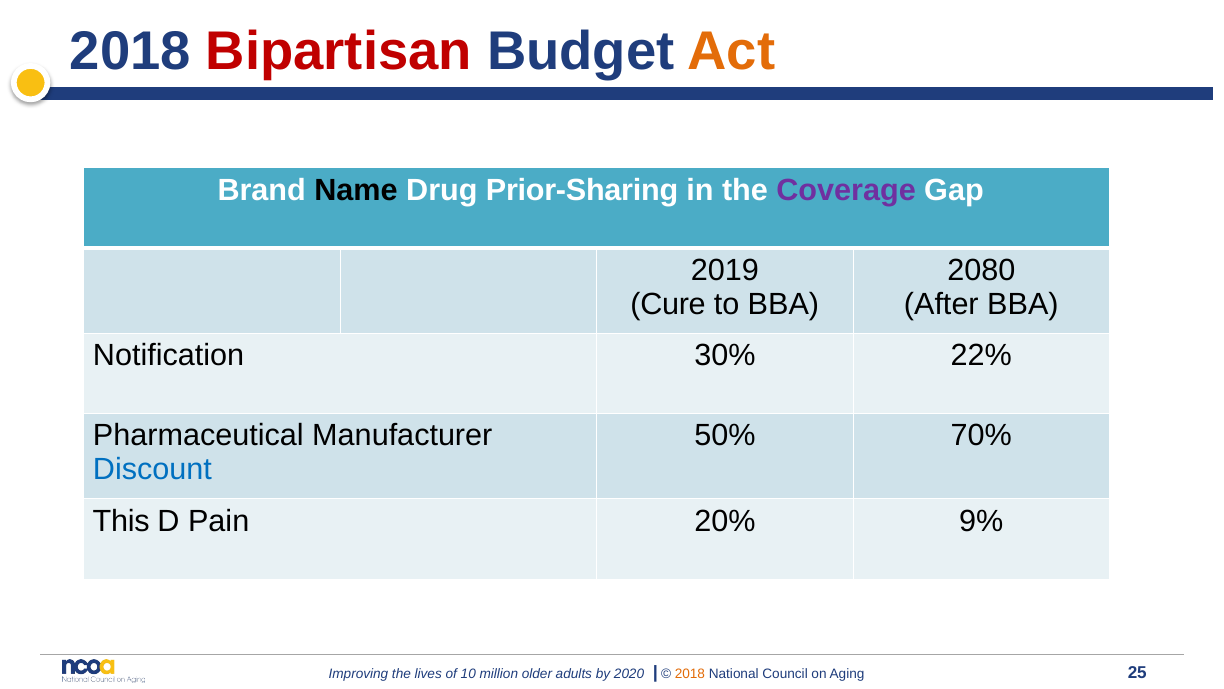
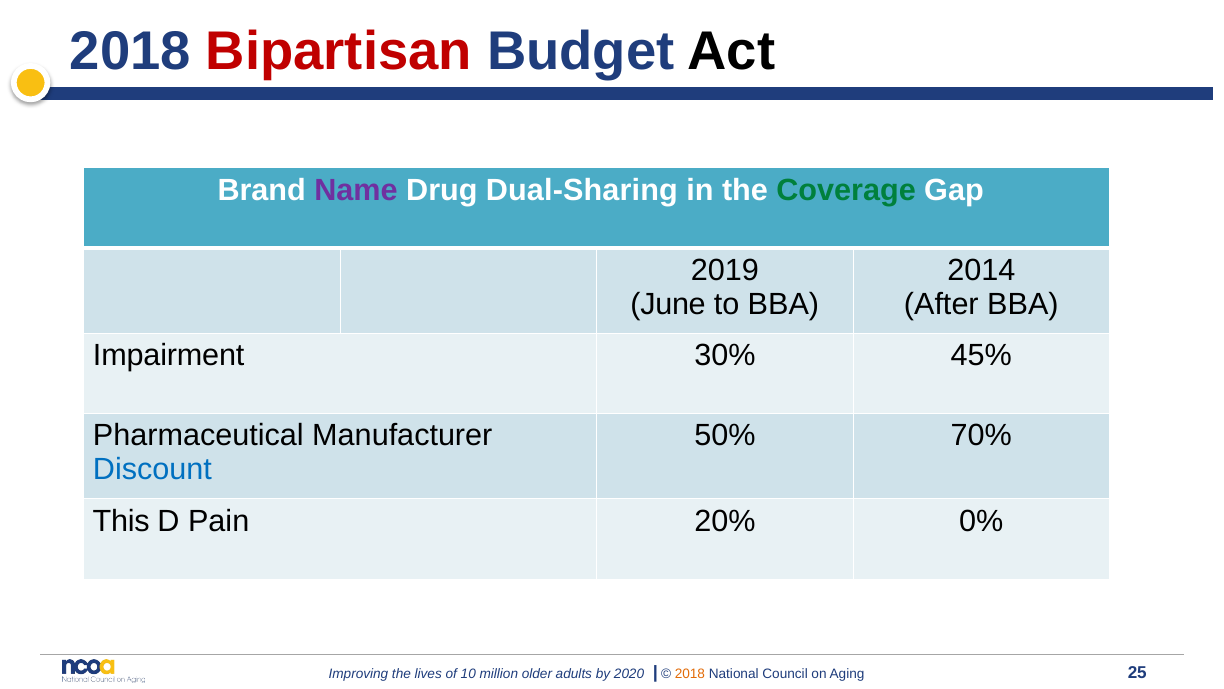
Act colour: orange -> black
Name colour: black -> purple
Prior-Sharing: Prior-Sharing -> Dual-Sharing
Coverage colour: purple -> green
2080: 2080 -> 2014
Cure: Cure -> June
Notification: Notification -> Impairment
22%: 22% -> 45%
9%: 9% -> 0%
